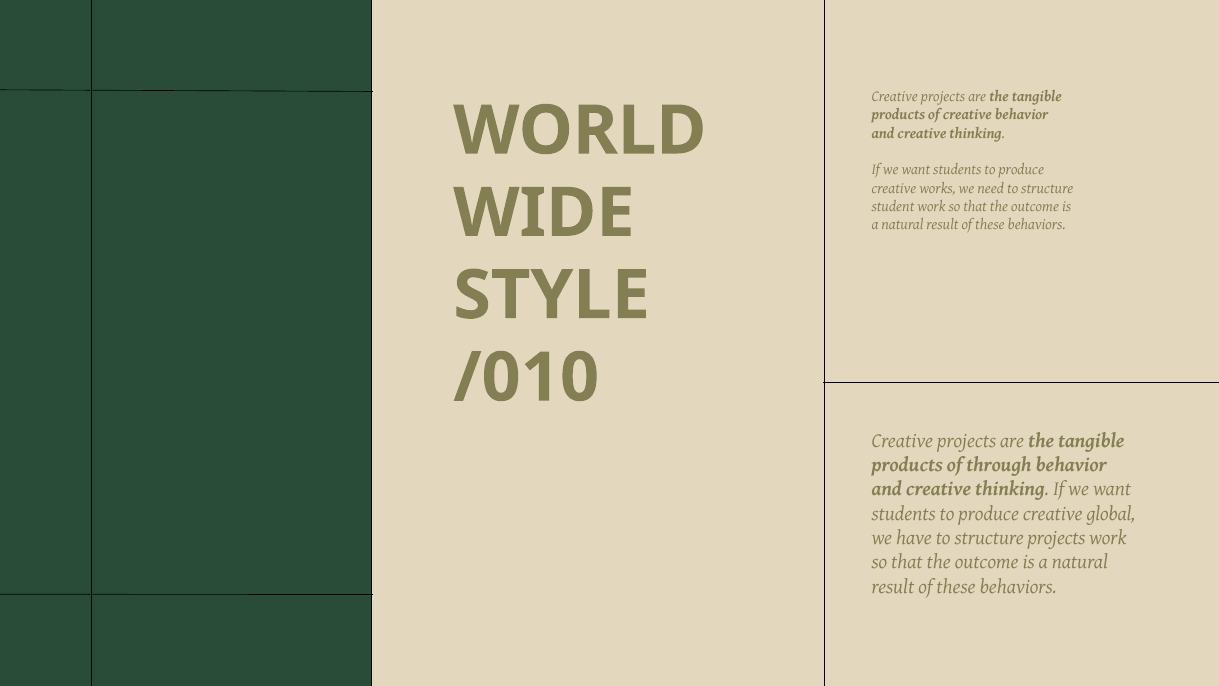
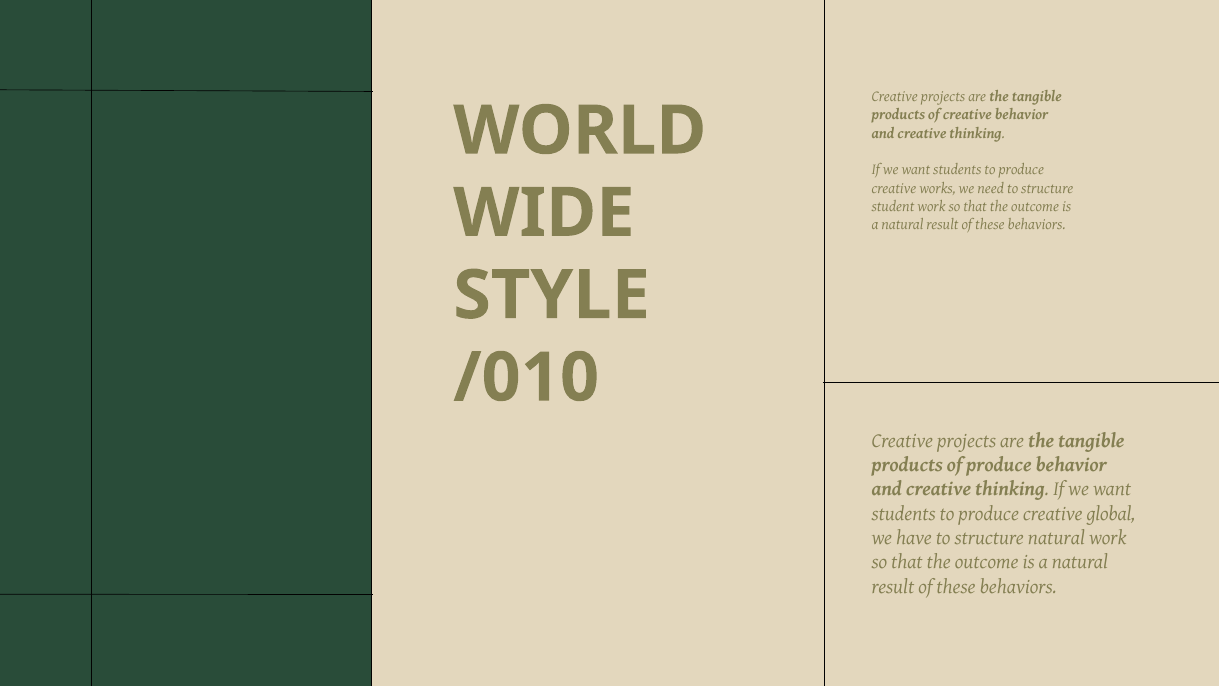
of through: through -> produce
structure projects: projects -> natural
